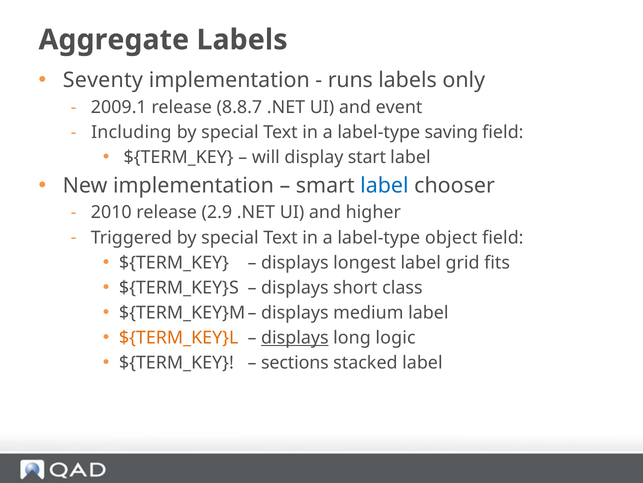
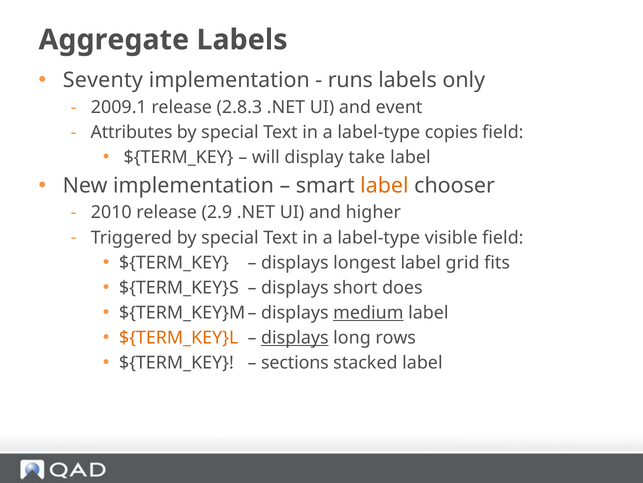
8.8.7: 8.8.7 -> 2.8.3
Including: Including -> Attributes
saving: saving -> copies
start: start -> take
label at (384, 185) colour: blue -> orange
object: object -> visible
class: class -> does
medium underline: none -> present
logic: logic -> rows
